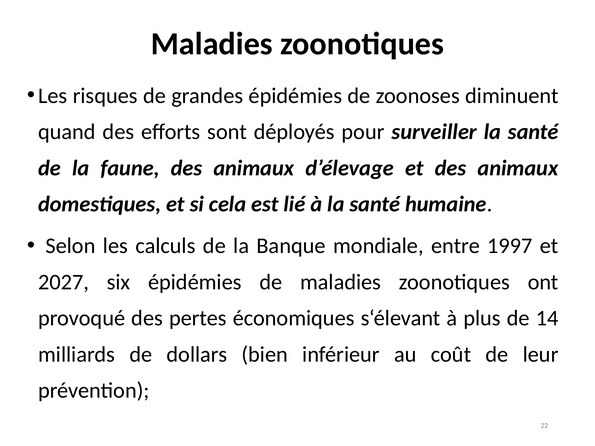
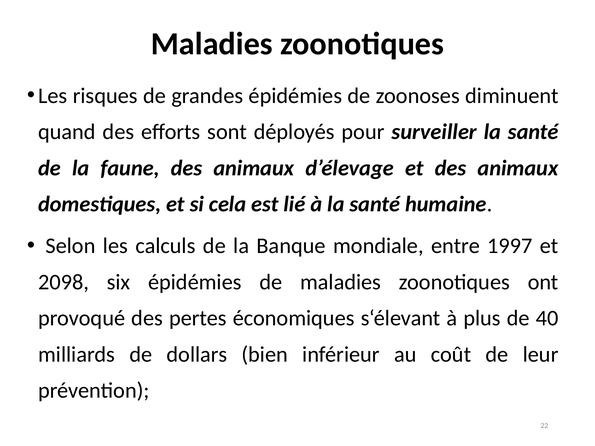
2027: 2027 -> 2098
14: 14 -> 40
